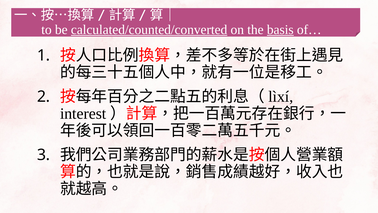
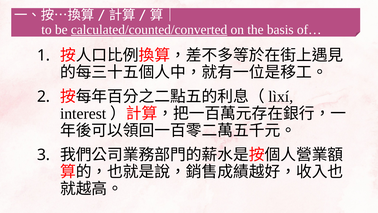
basis underline: present -> none
